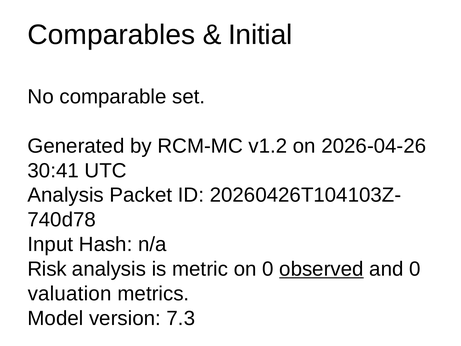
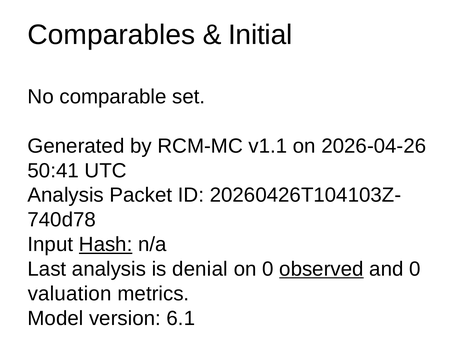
v1.2: v1.2 -> v1.1
30:41: 30:41 -> 50:41
Hash underline: none -> present
Risk: Risk -> Last
metric: metric -> denial
7.3: 7.3 -> 6.1
